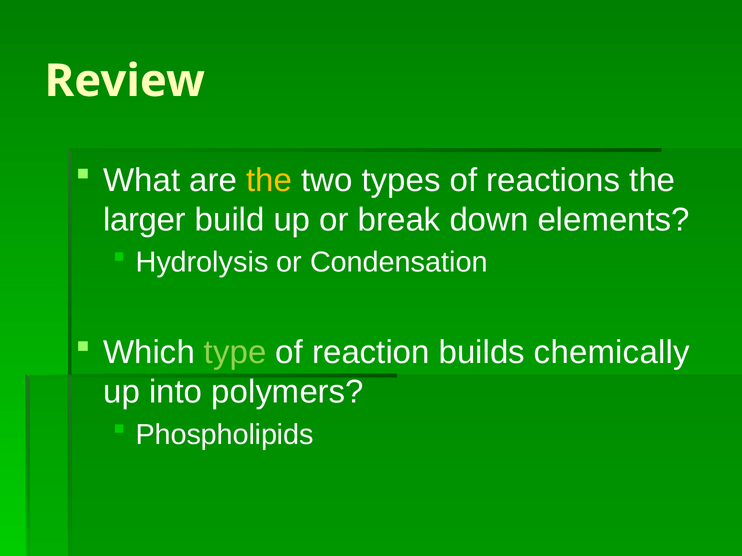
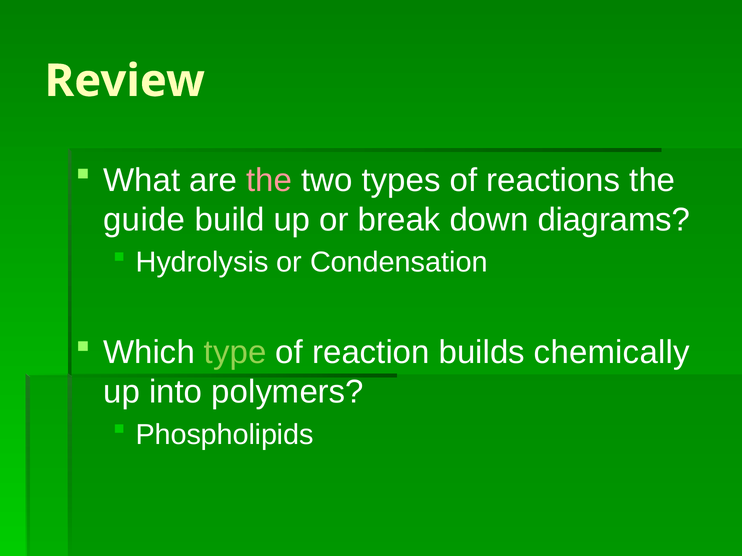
the at (269, 180) colour: yellow -> pink
larger: larger -> guide
elements: elements -> diagrams
